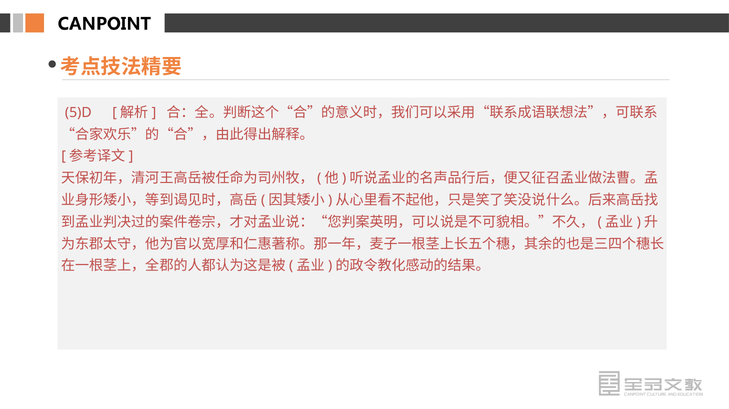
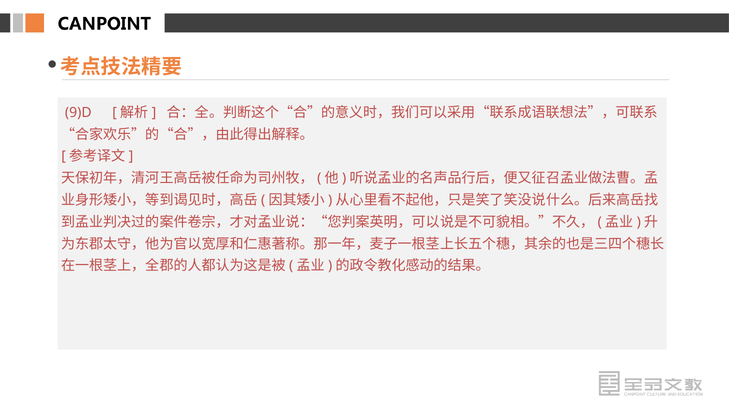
5)D: 5)D -> 9)D
